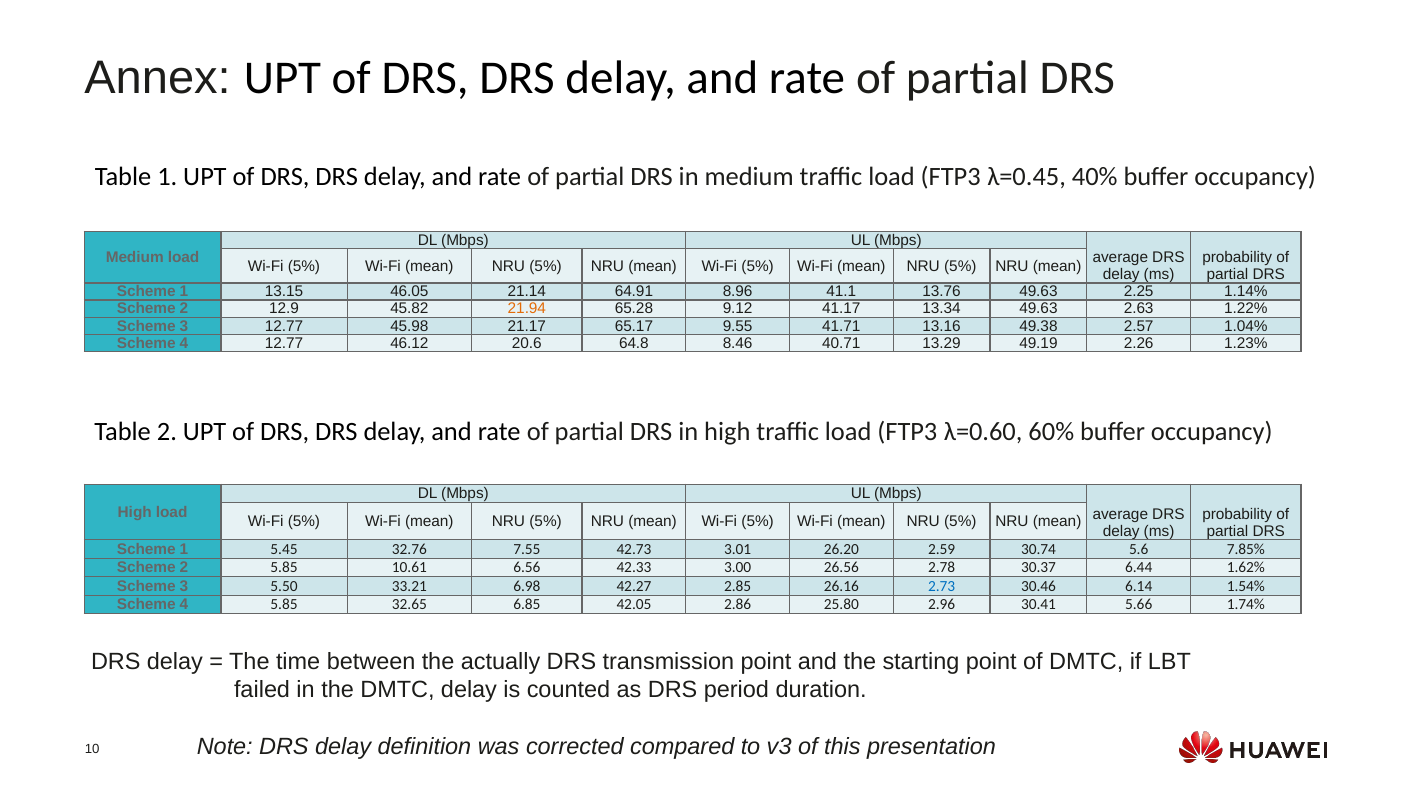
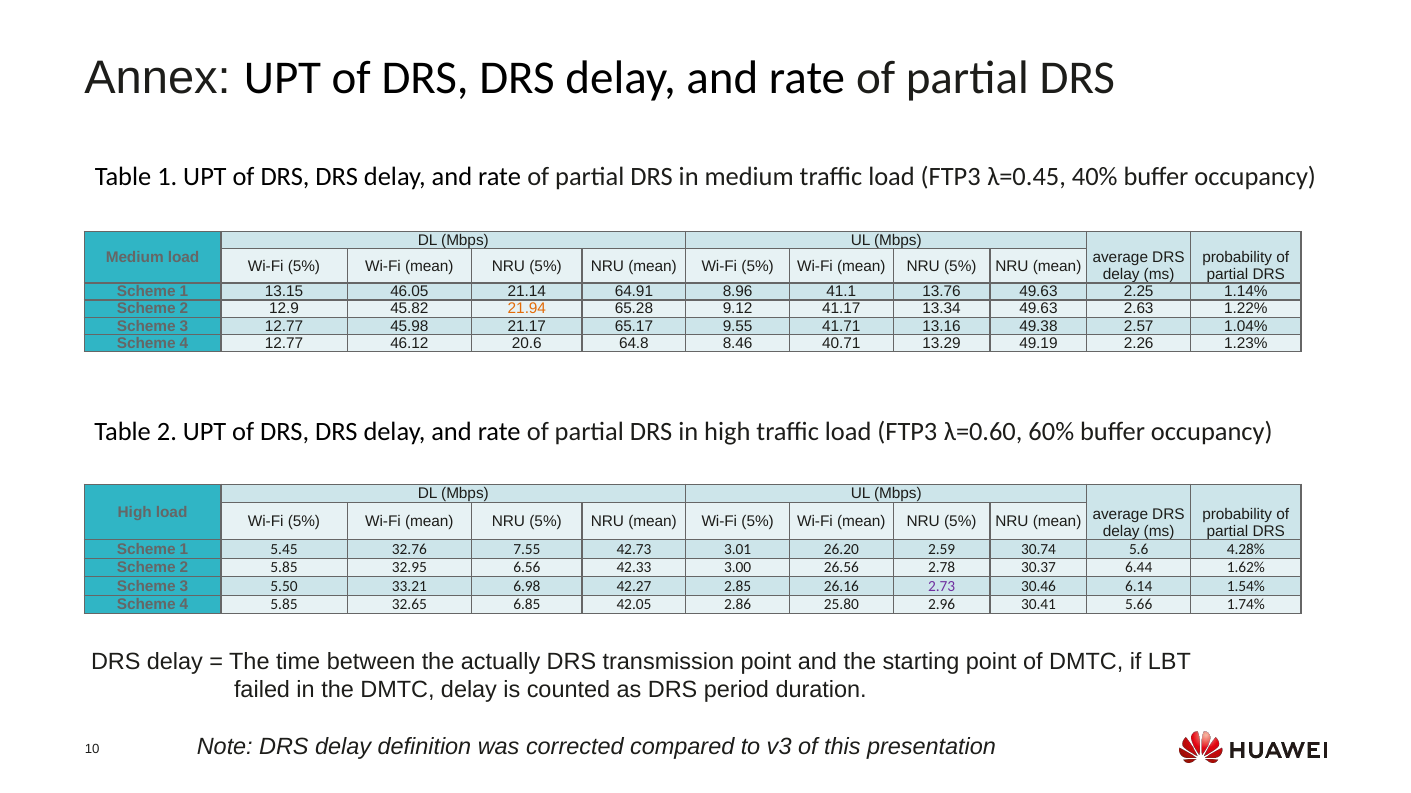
7.85%: 7.85% -> 4.28%
10.61: 10.61 -> 32.95
2.73 colour: blue -> purple
